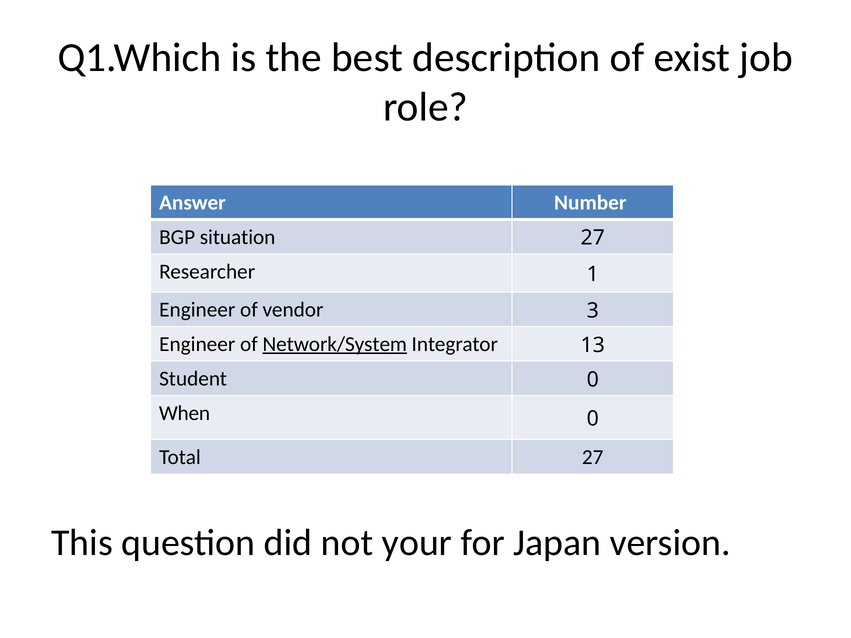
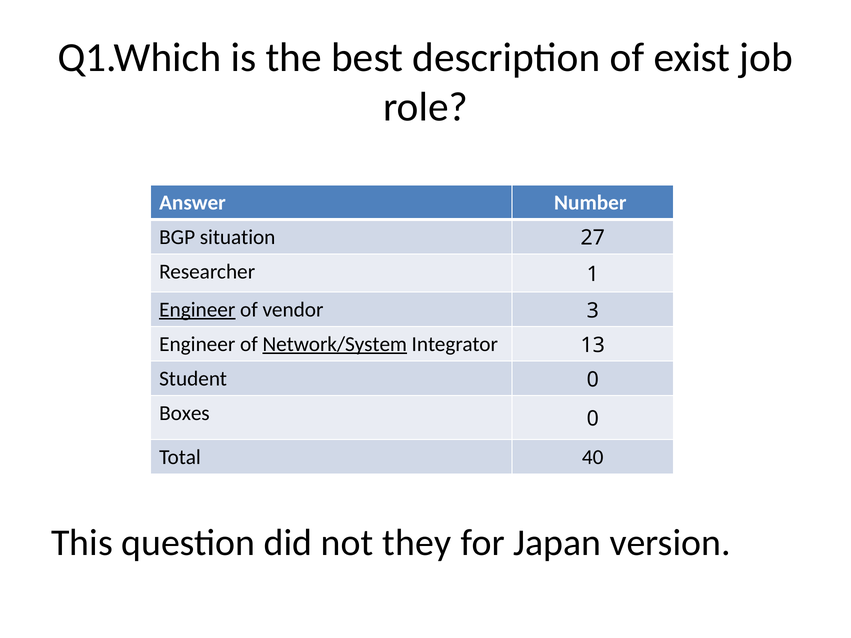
Engineer at (197, 310) underline: none -> present
When: When -> Boxes
Total 27: 27 -> 40
your: your -> they
